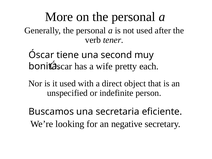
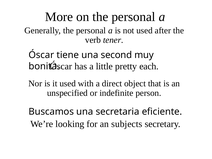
wife: wife -> little
negative: negative -> subjects
